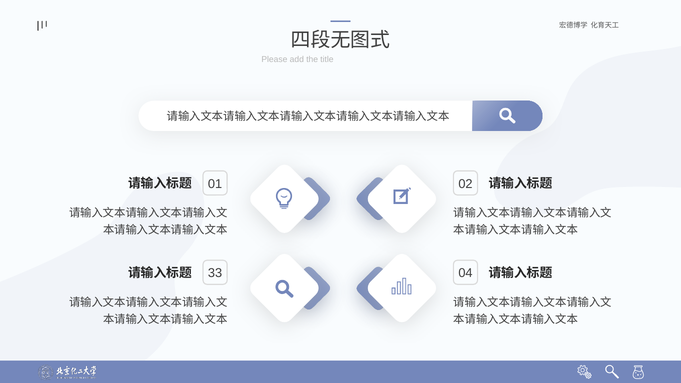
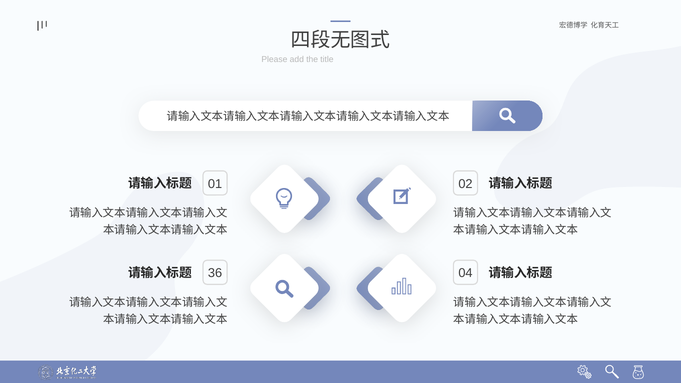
33: 33 -> 36
